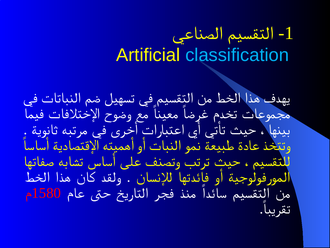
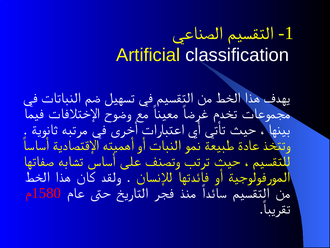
classification colour: light blue -> white
